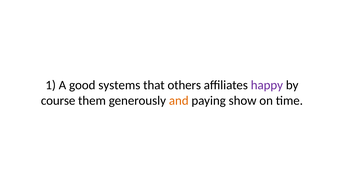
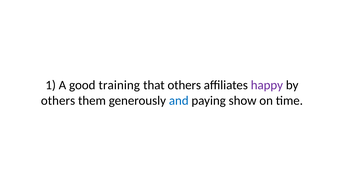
systems: systems -> training
course at (58, 100): course -> others
and colour: orange -> blue
